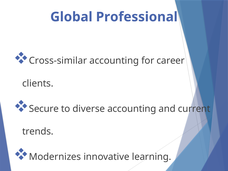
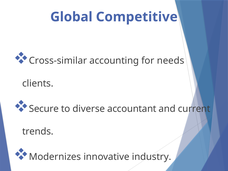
Professional: Professional -> Competitive
career: career -> needs
diverse accounting: accounting -> accountant
learning: learning -> industry
